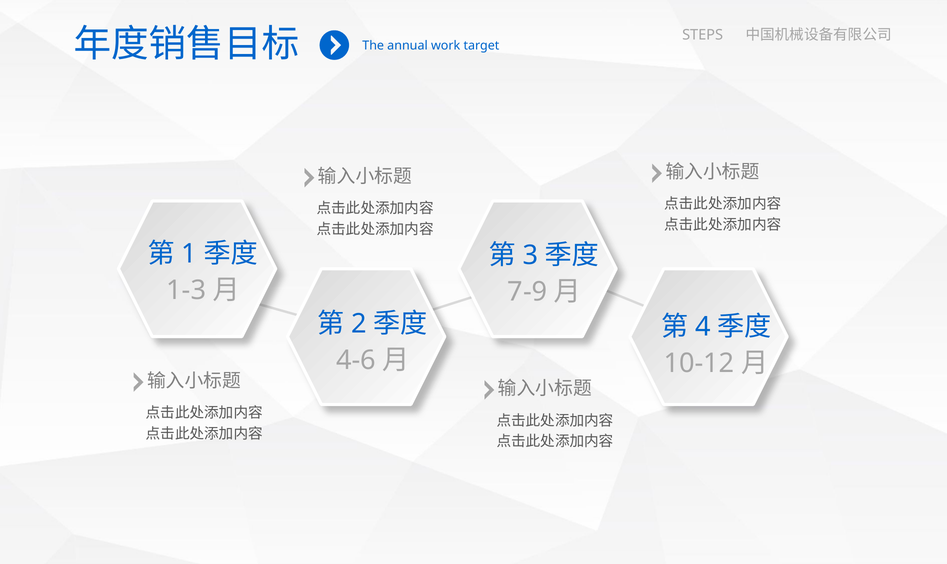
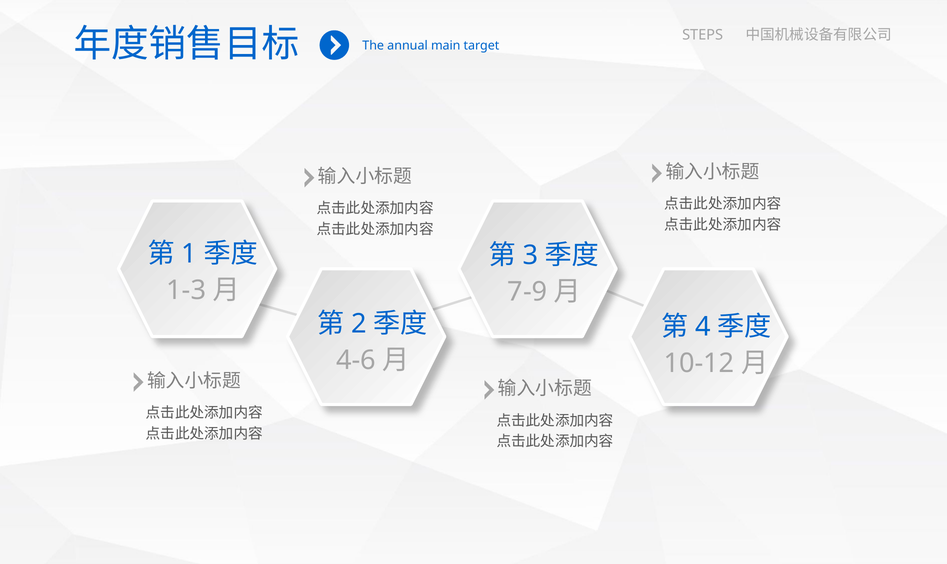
work: work -> main
